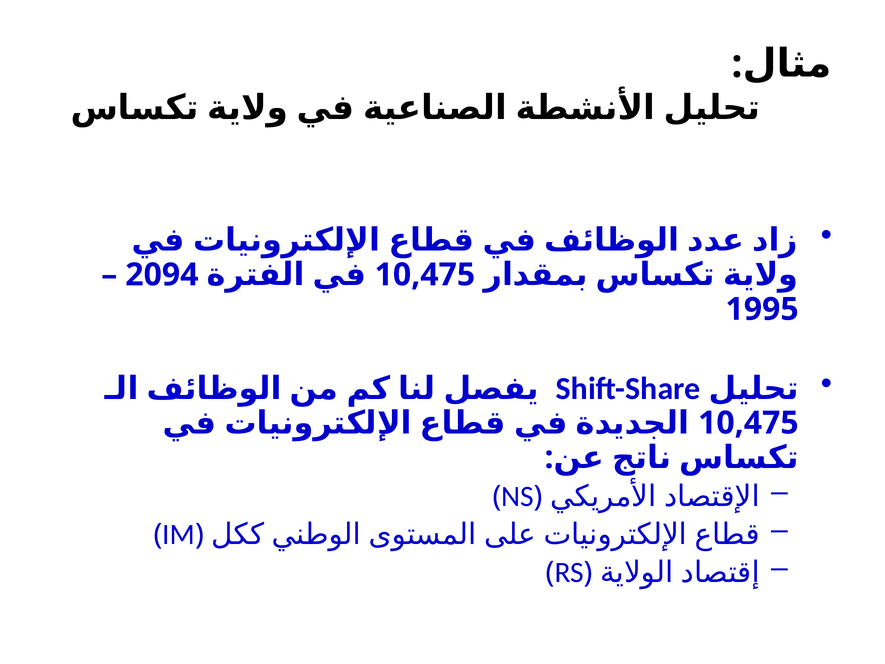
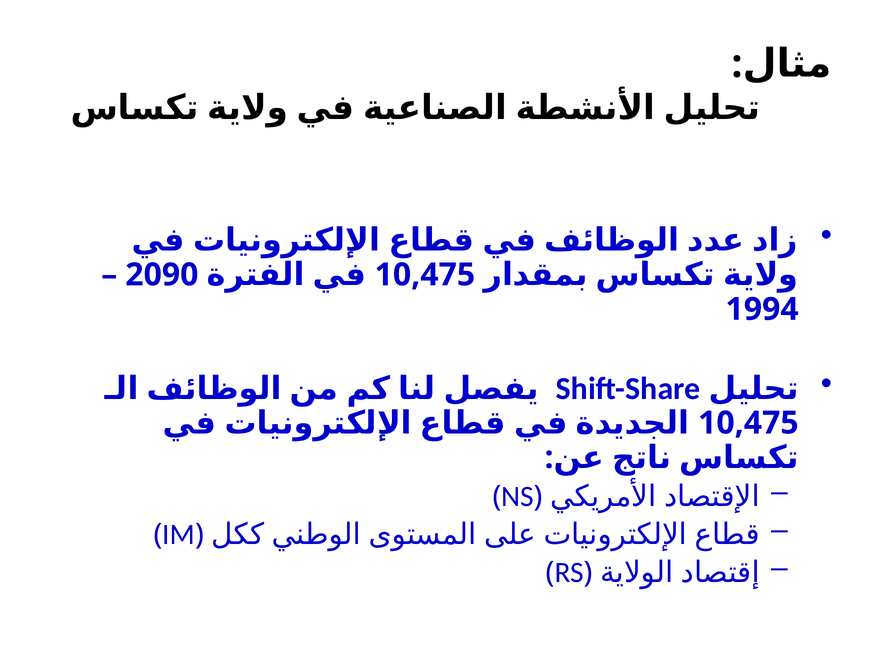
2094: 2094 -> 2090
1995: 1995 -> 1994
